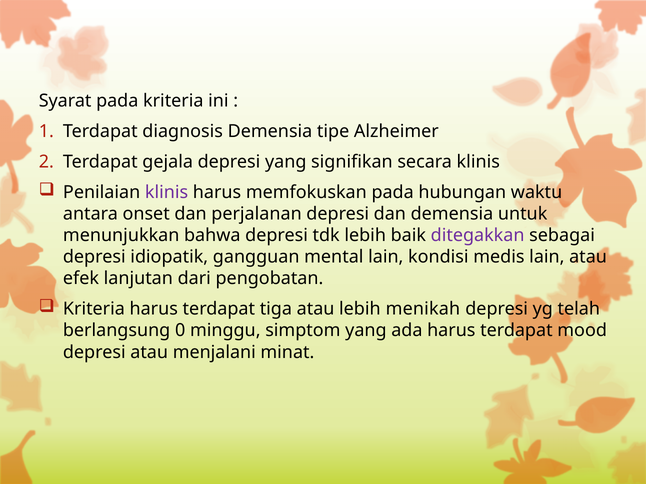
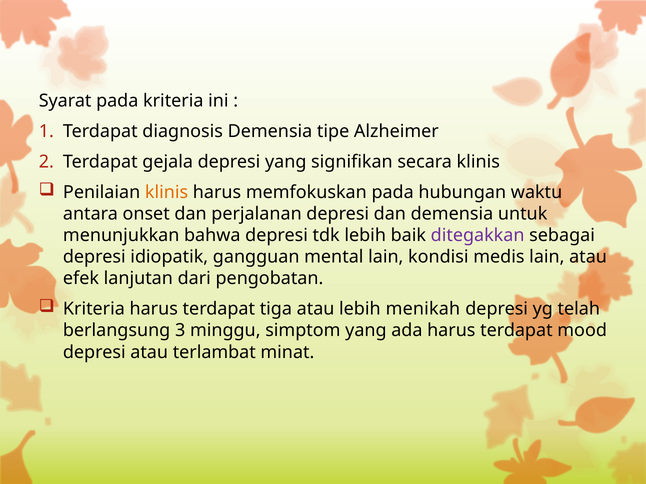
klinis at (167, 193) colour: purple -> orange
0: 0 -> 3
menjalani: menjalani -> terlambat
